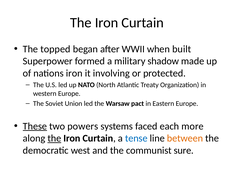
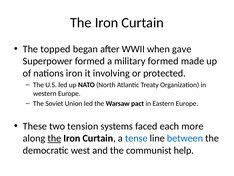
built: built -> gave
military shadow: shadow -> formed
These underline: present -> none
powers: powers -> tension
between colour: orange -> blue
sure: sure -> help
